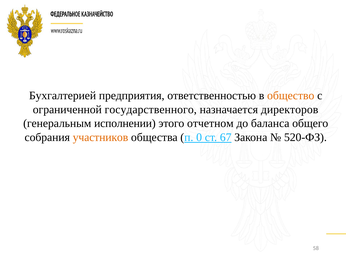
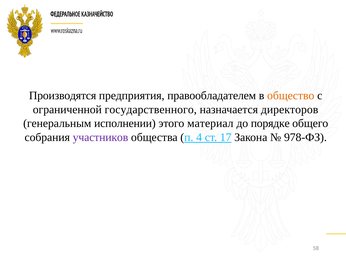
Бухгалтерией: Бухгалтерией -> Производятся
ответственностью: ответственностью -> правообладателем
отчетном: отчетном -> материал
баланса: баланса -> порядке
участников colour: orange -> purple
0: 0 -> 4
67: 67 -> 17
520-ФЗ: 520-ФЗ -> 978-ФЗ
